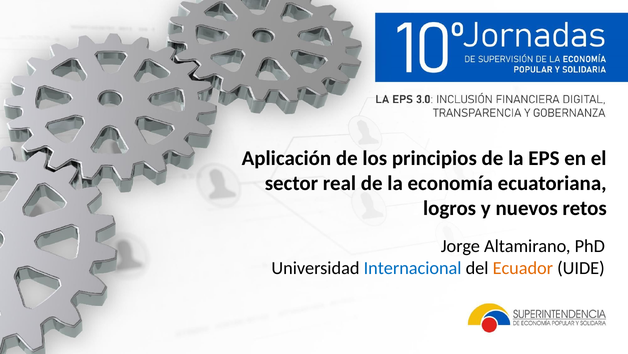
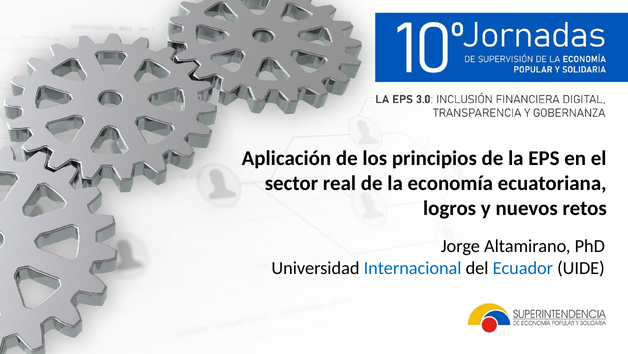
Ecuador colour: orange -> blue
